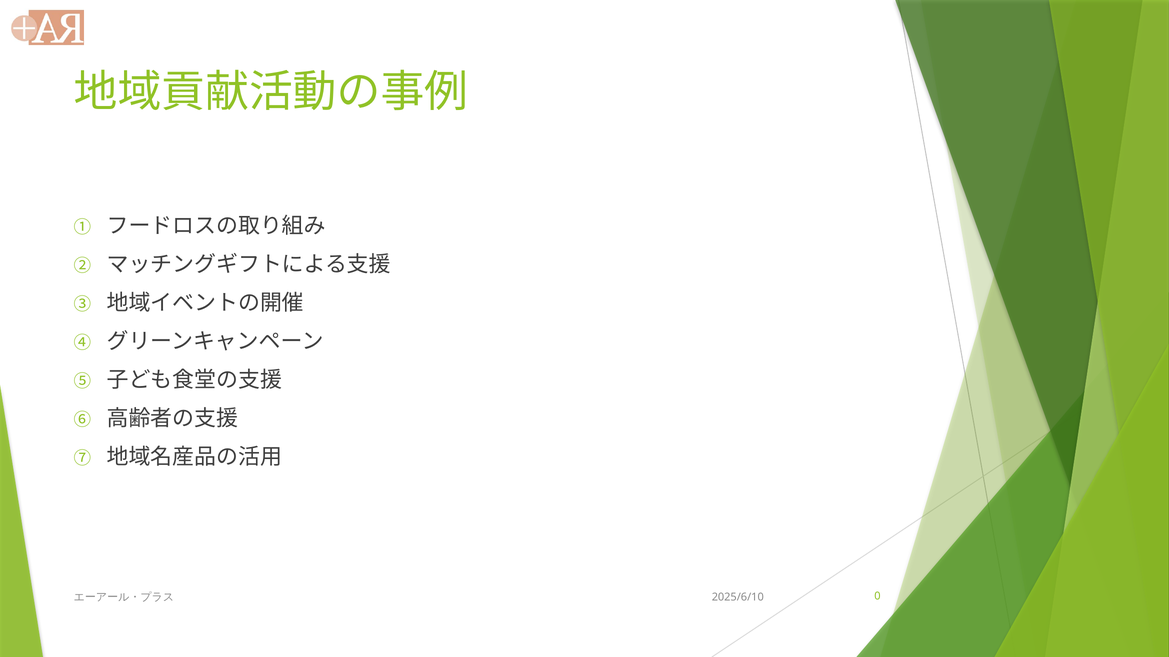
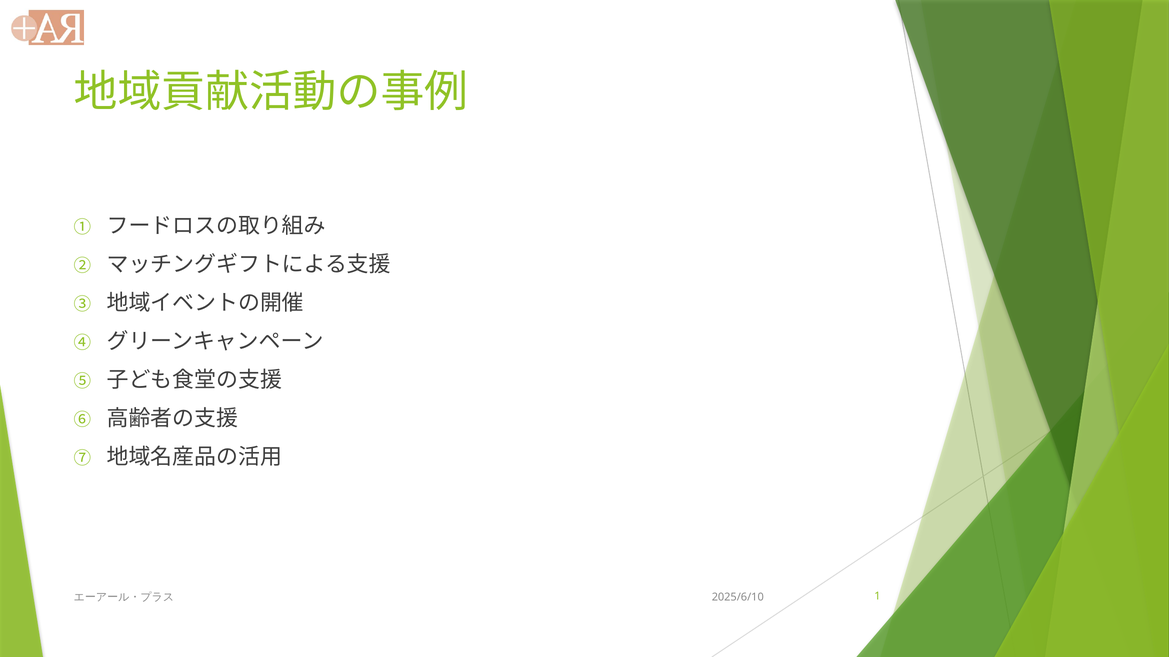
0: 0 -> 1
